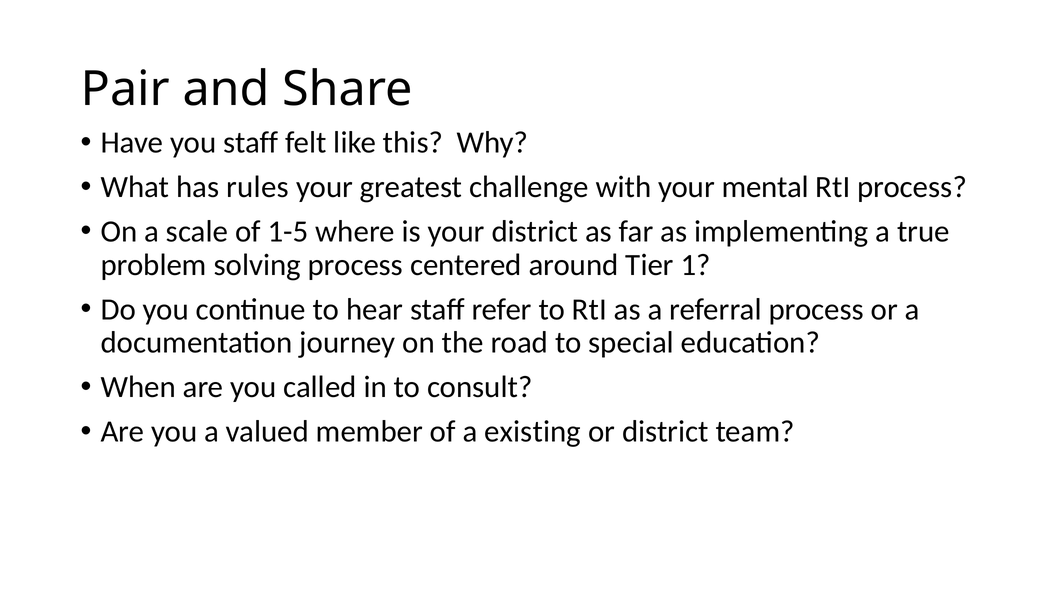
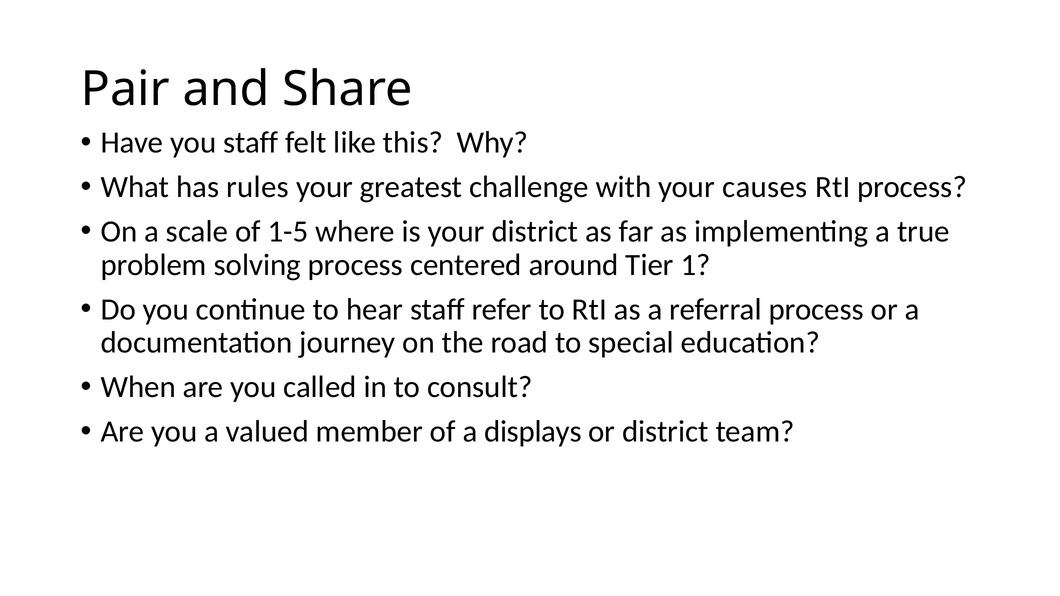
mental: mental -> causes
existing: existing -> displays
